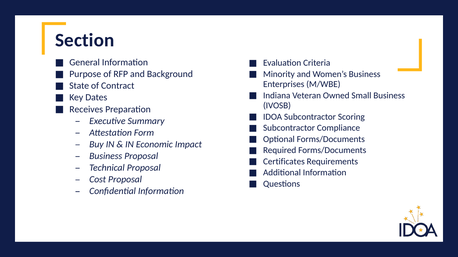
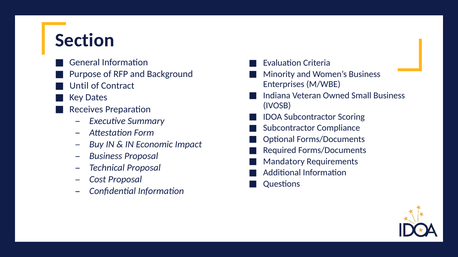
State: State -> Until
Certificates: Certificates -> Mandatory
